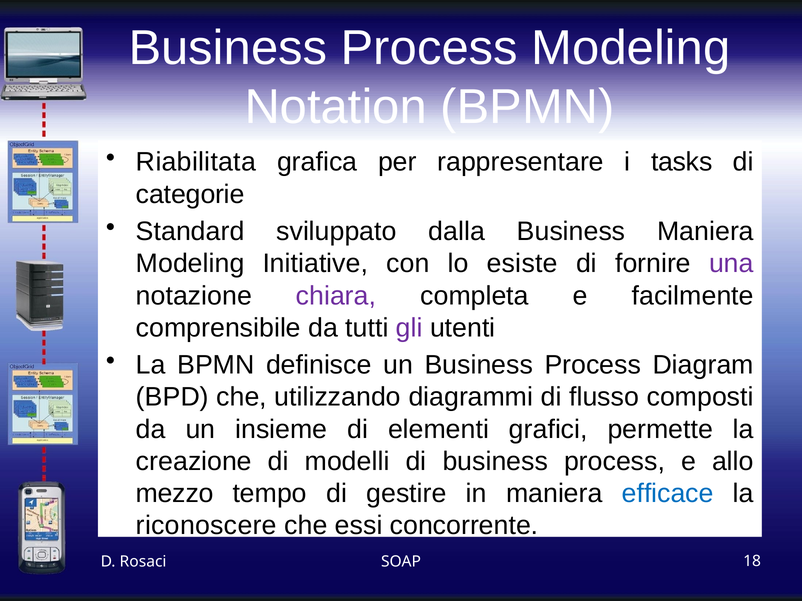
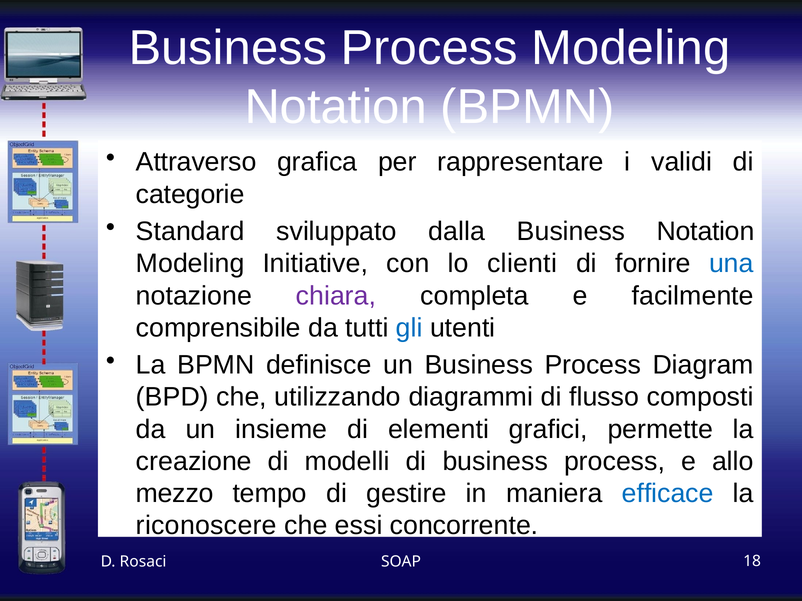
Riabilitata: Riabilitata -> Attraverso
tasks: tasks -> validi
Business Maniera: Maniera -> Notation
esiste: esiste -> clienti
una colour: purple -> blue
gli colour: purple -> blue
